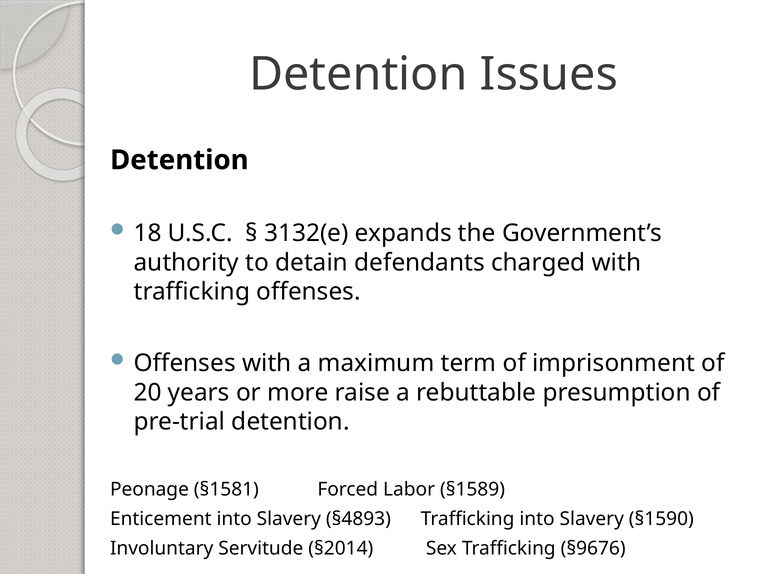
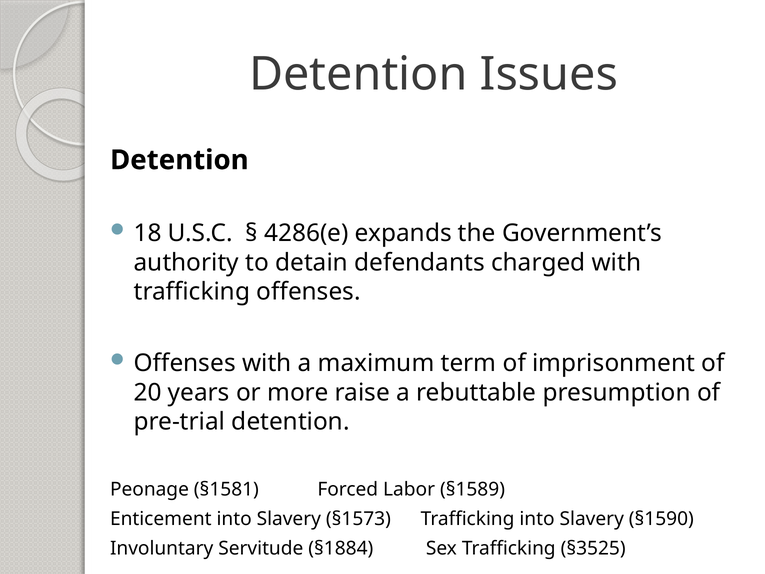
3132(e: 3132(e -> 4286(e
§4893: §4893 -> §1573
§2014: §2014 -> §1884
§9676: §9676 -> §3525
